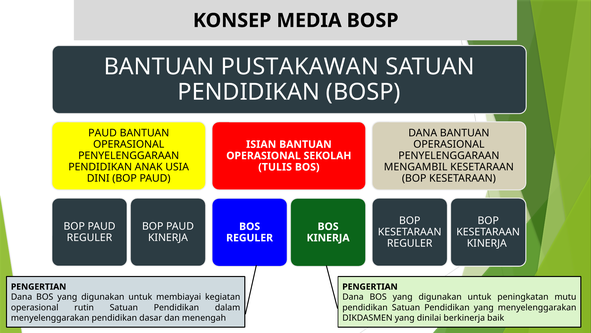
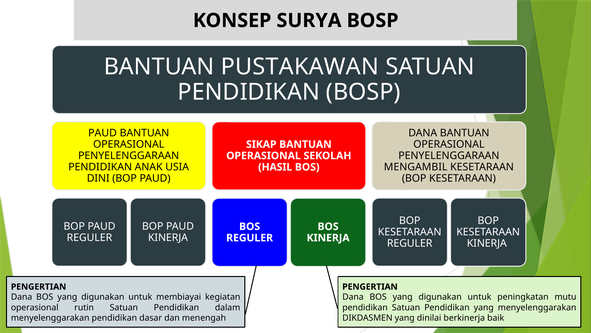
MEDIA: MEDIA -> SURYA
ISIAN: ISIAN -> SIKAP
TULIS: TULIS -> HASIL
